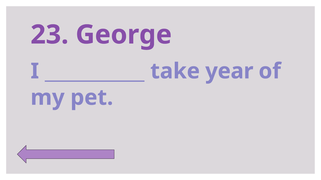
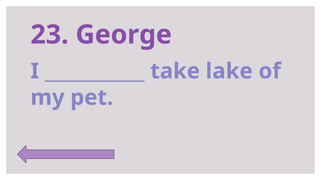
year: year -> lake
